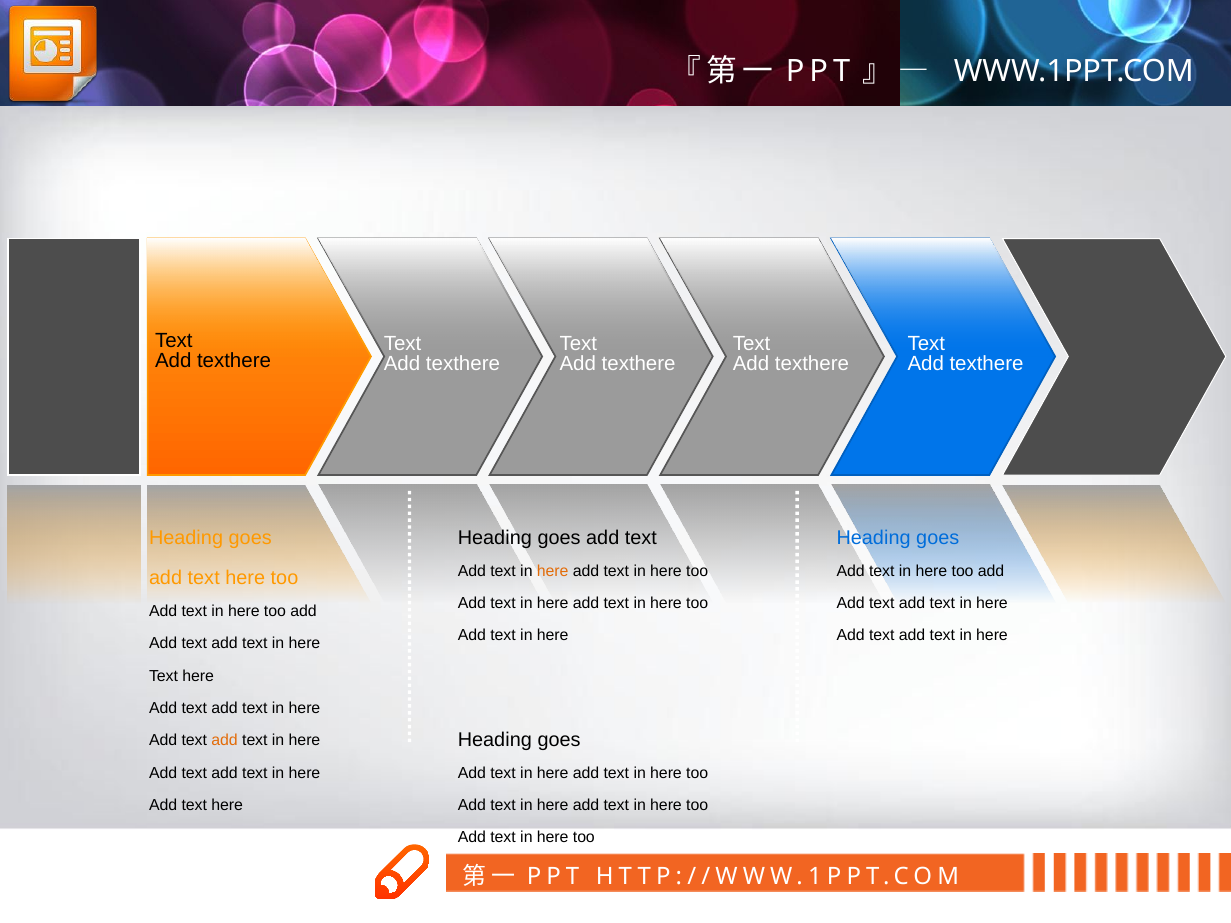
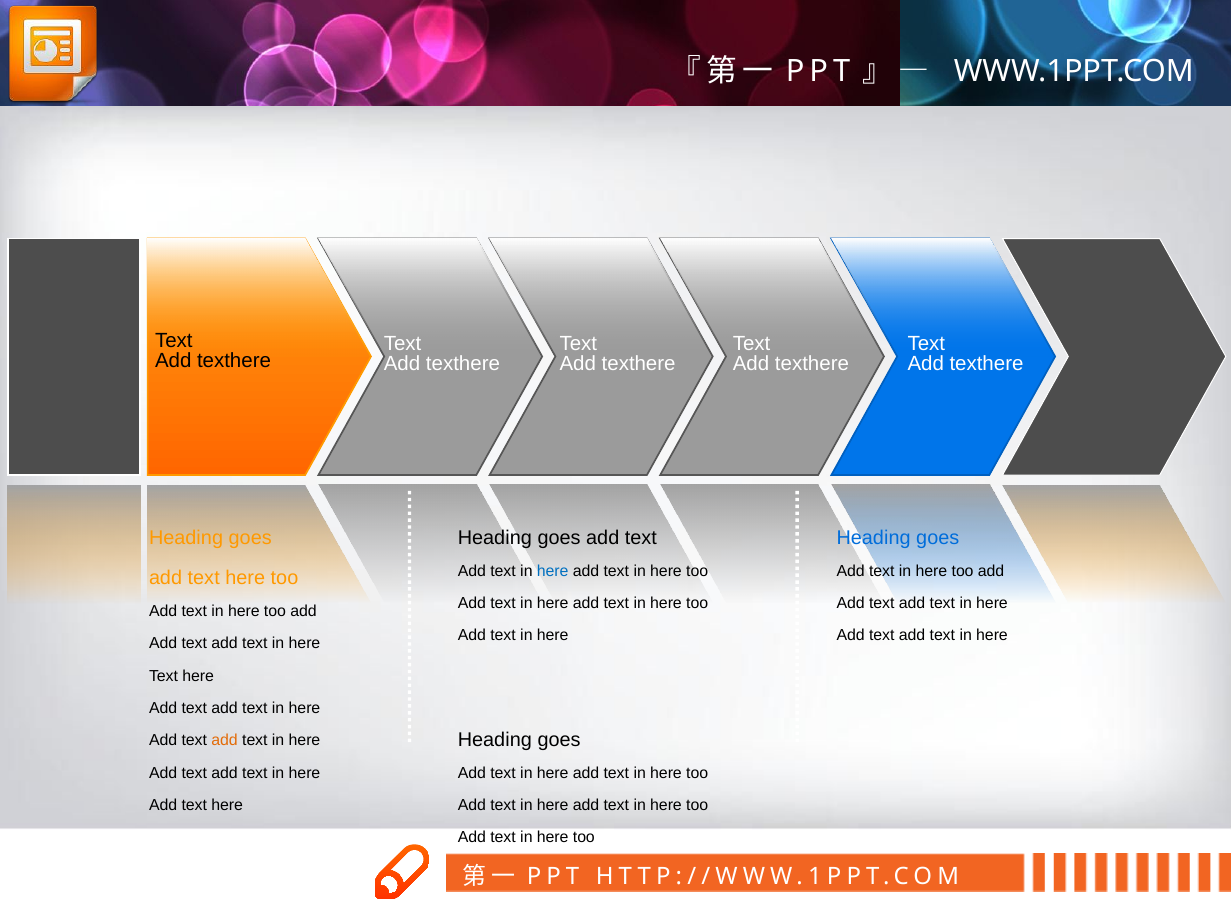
here at (553, 571) colour: orange -> blue
